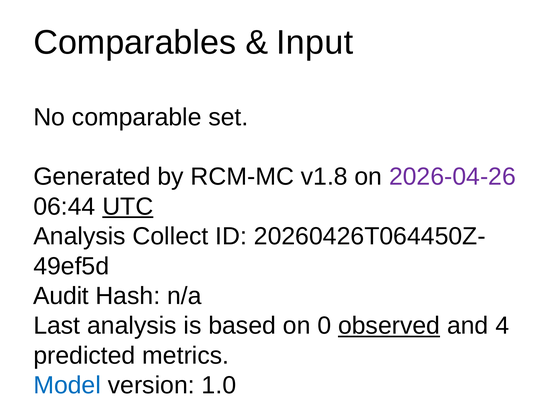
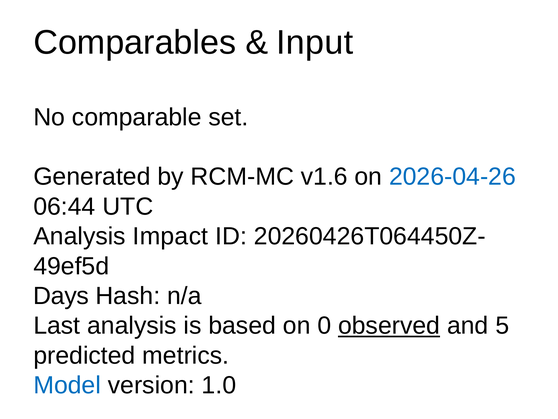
v1.8: v1.8 -> v1.6
2026-04-26 colour: purple -> blue
UTC underline: present -> none
Collect: Collect -> Impact
Audit: Audit -> Days
4: 4 -> 5
